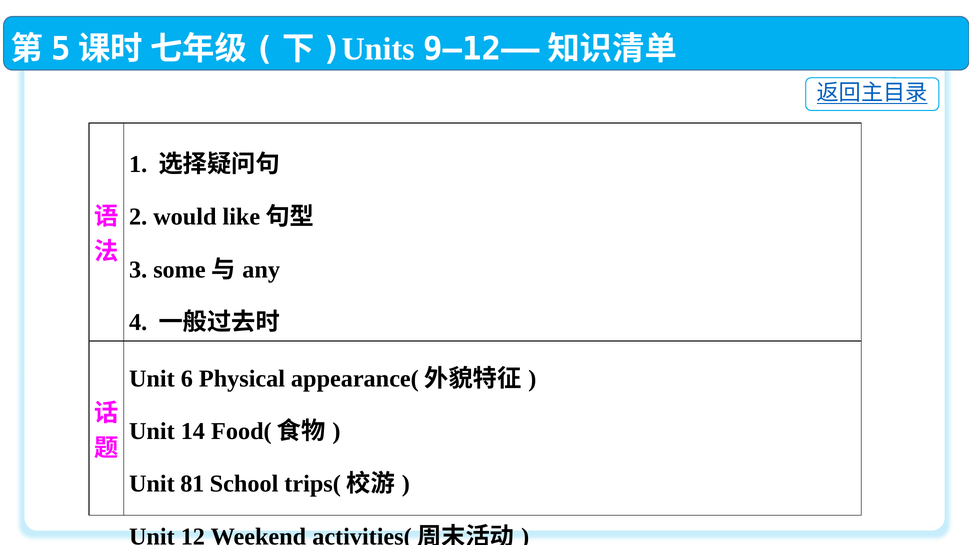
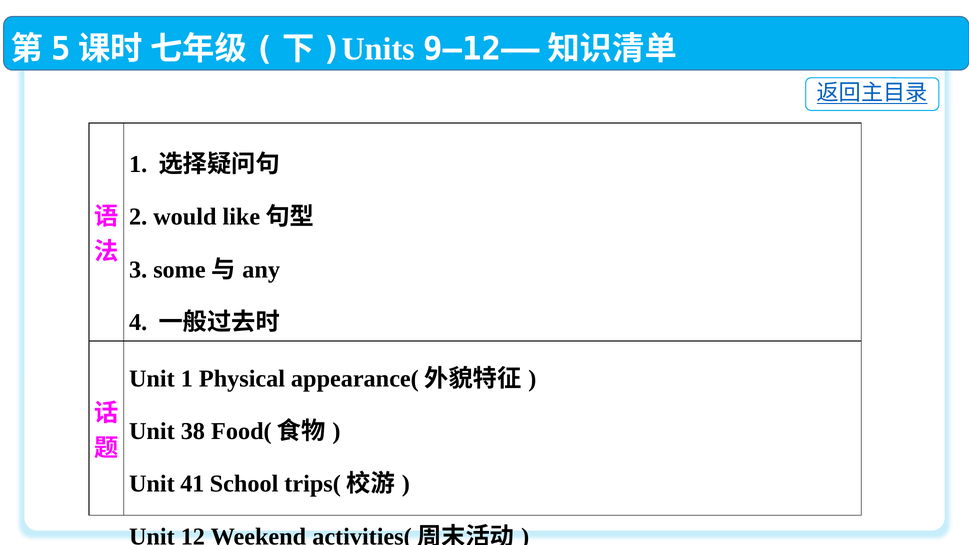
Unit 6: 6 -> 1
14: 14 -> 38
81: 81 -> 41
